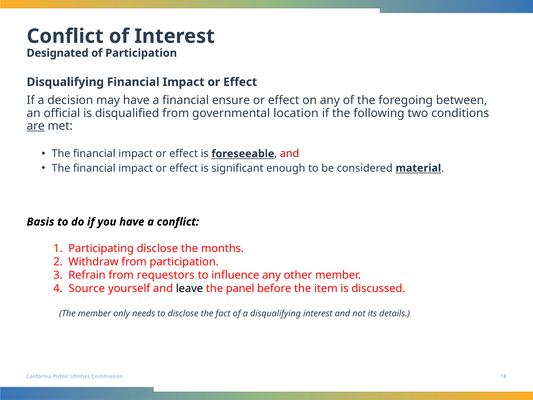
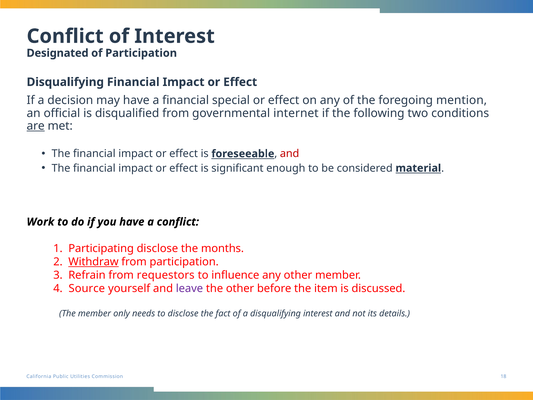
ensure: ensure -> special
between: between -> mention
location: location -> internet
Basis: Basis -> Work
Withdraw underline: none -> present
leave colour: black -> purple
the panel: panel -> other
